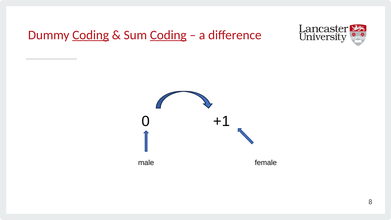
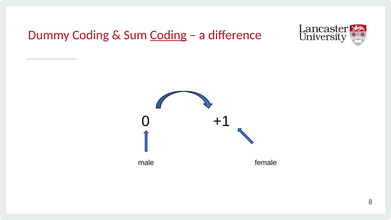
Coding at (91, 35) underline: present -> none
